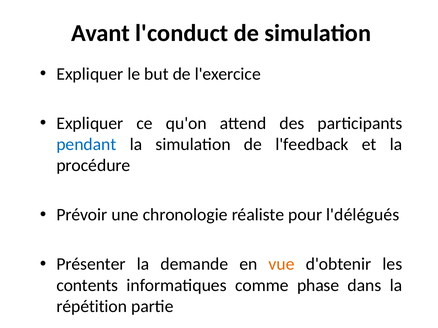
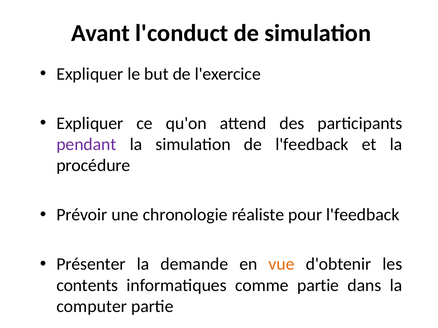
pendant colour: blue -> purple
pour l'délégués: l'délégués -> l'feedback
comme phase: phase -> partie
répétition: répétition -> computer
